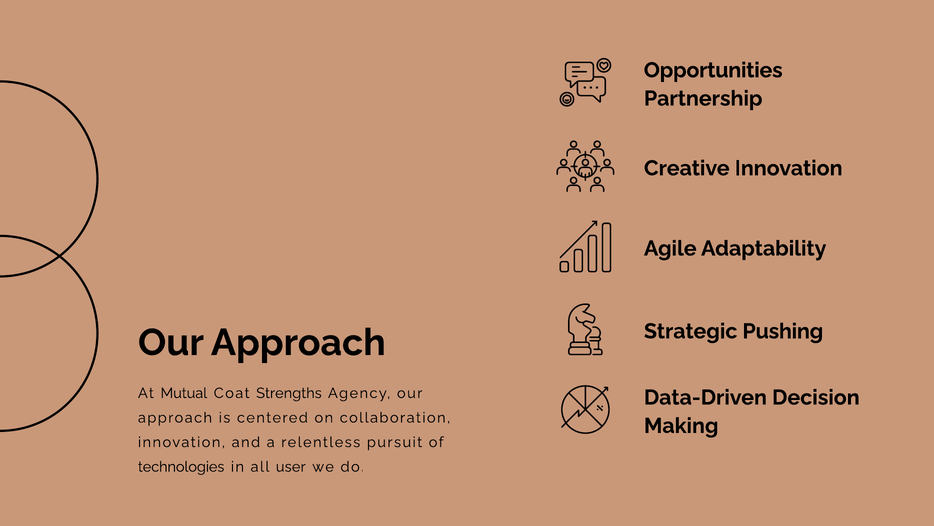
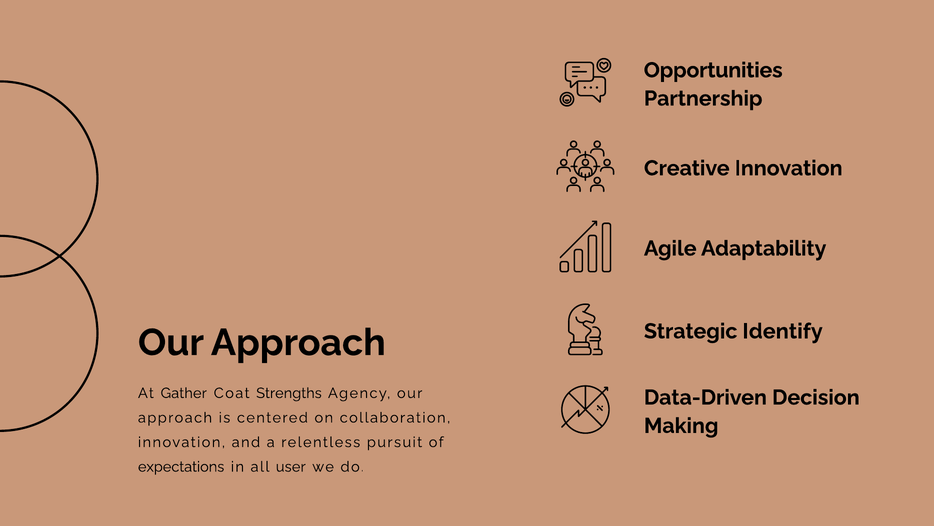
Pushing: Pushing -> Identify
Mutual: Mutual -> Gather
technologies: technologies -> expectations
